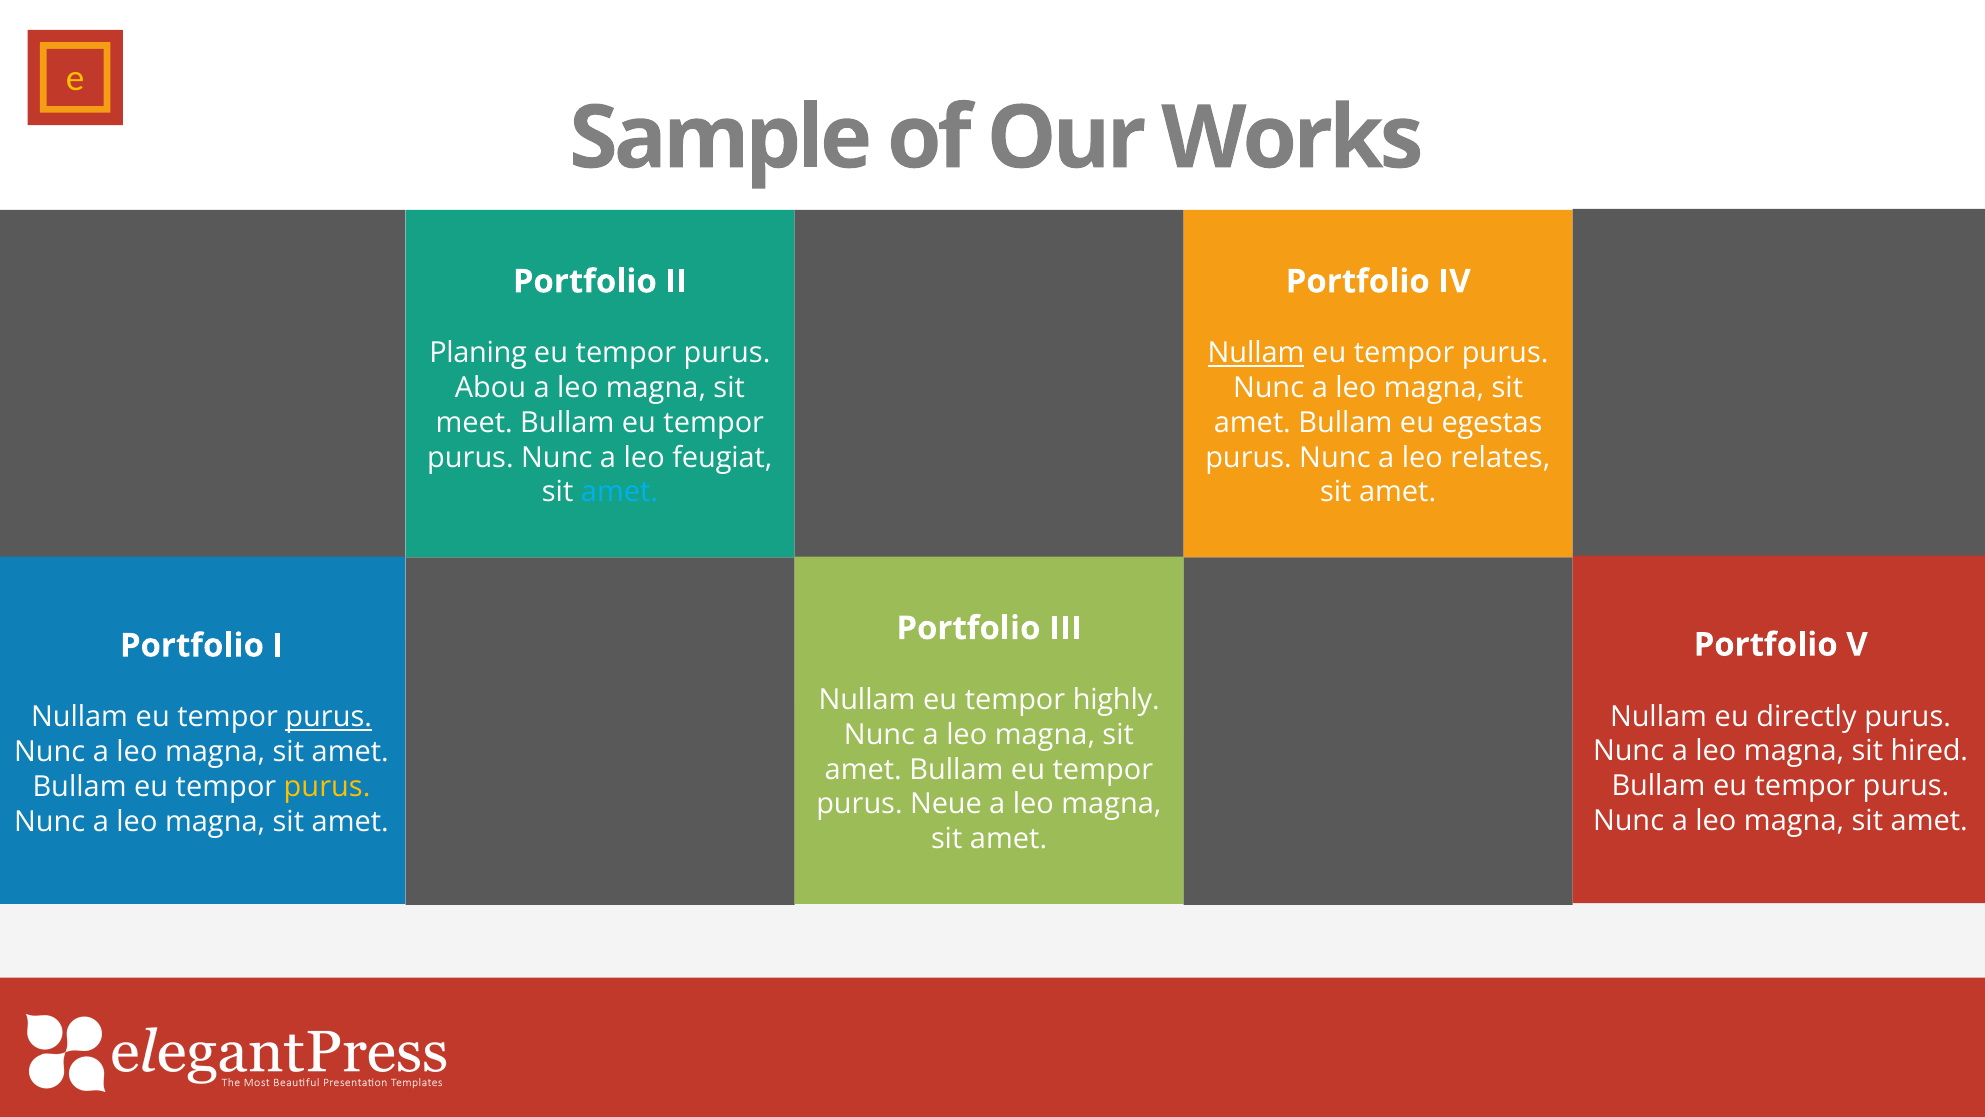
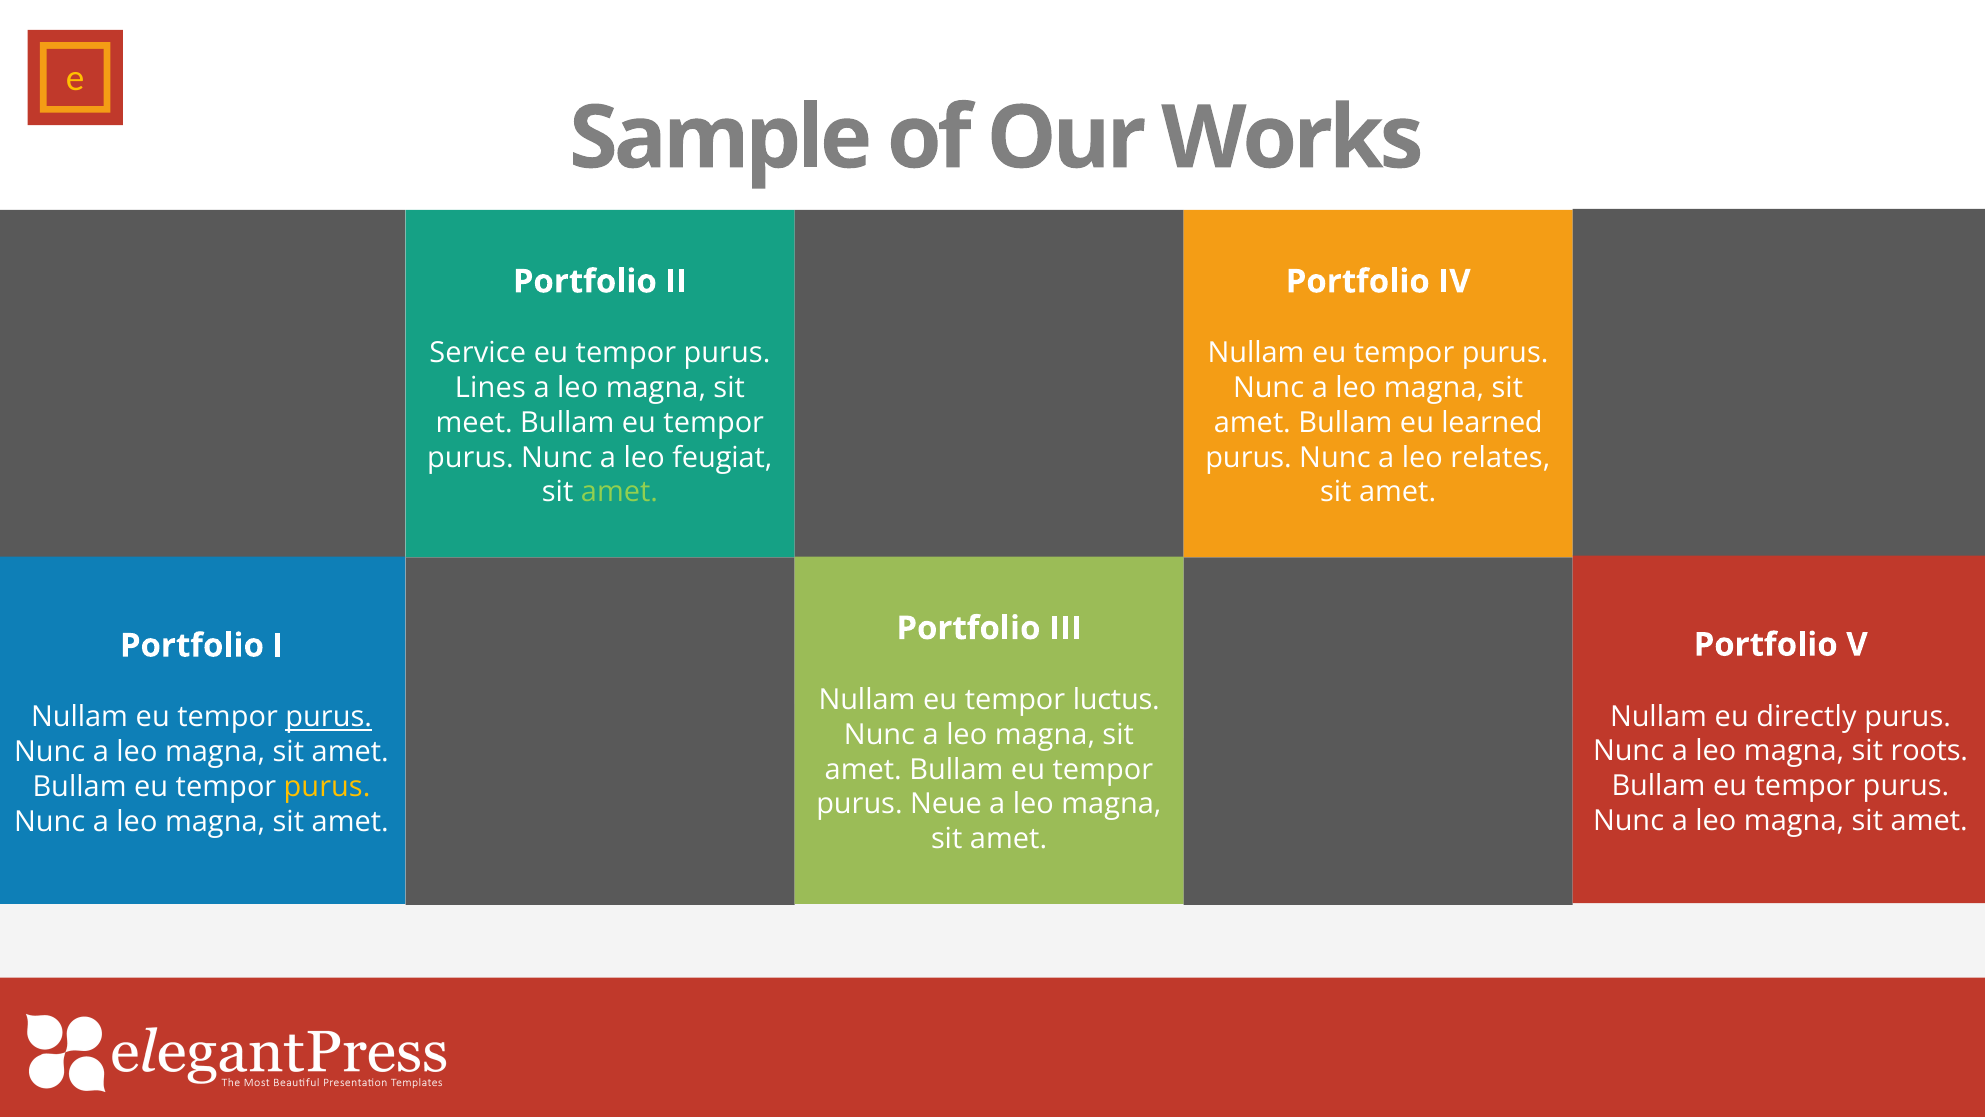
Planing: Planing -> Service
Nullam at (1256, 353) underline: present -> none
Abou: Abou -> Lines
egestas: egestas -> learned
amet at (619, 492) colour: light blue -> light green
highly: highly -> luctus
hired: hired -> roots
